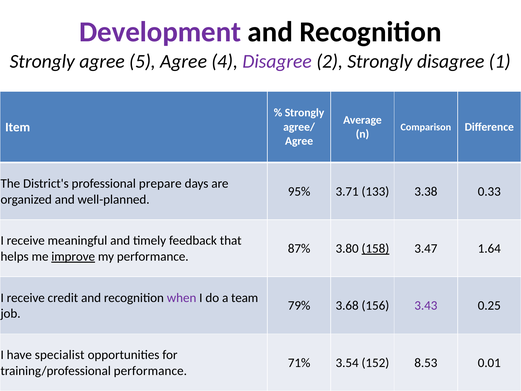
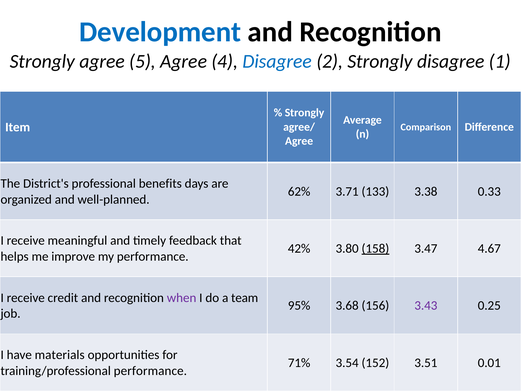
Development colour: purple -> blue
Disagree at (277, 61) colour: purple -> blue
prepare: prepare -> benefits
95%: 95% -> 62%
87%: 87% -> 42%
1.64: 1.64 -> 4.67
improve underline: present -> none
79%: 79% -> 95%
specialist: specialist -> materials
8.53: 8.53 -> 3.51
